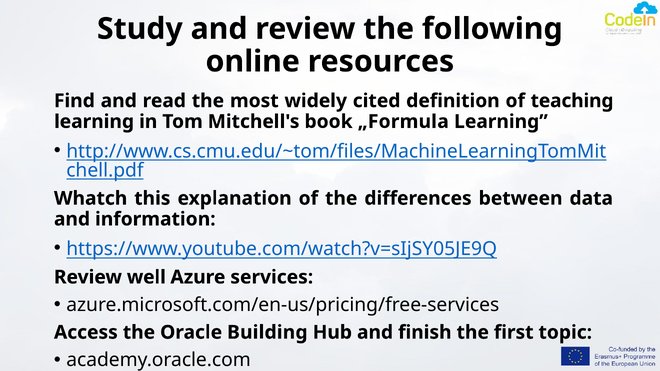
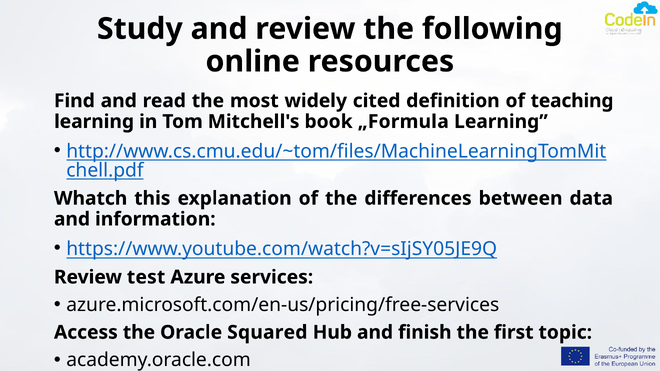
well: well -> test
Building: Building -> Squared
